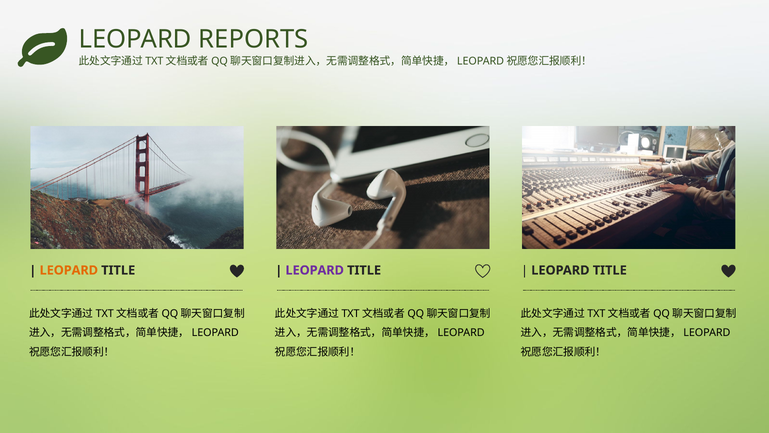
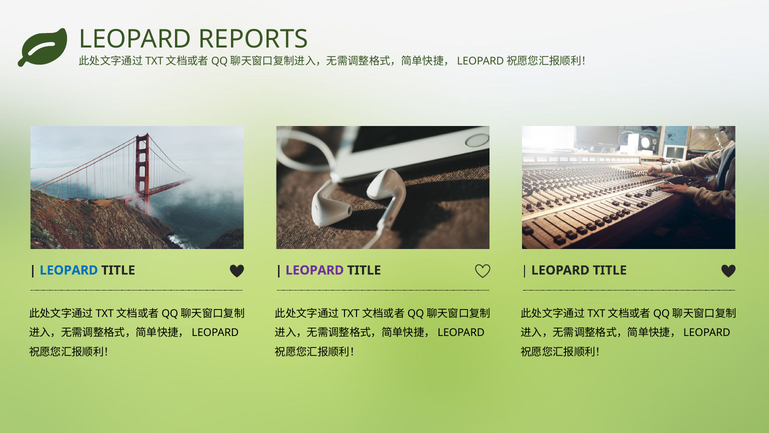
LEOPARD at (69, 270) colour: orange -> blue
